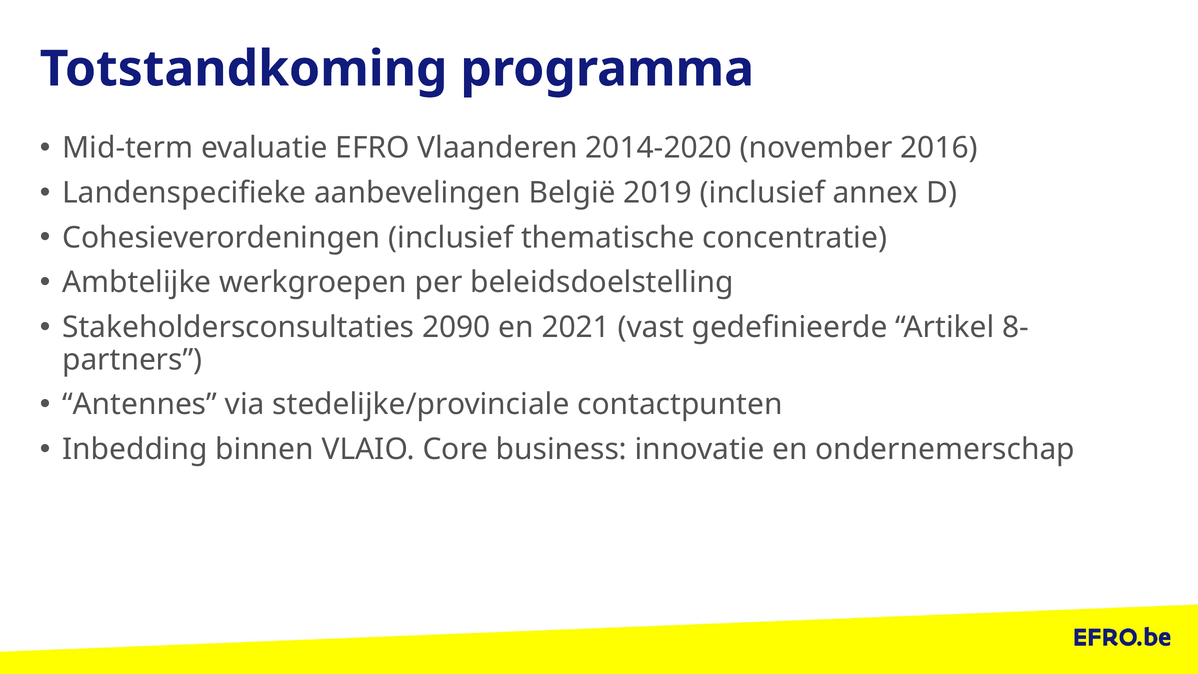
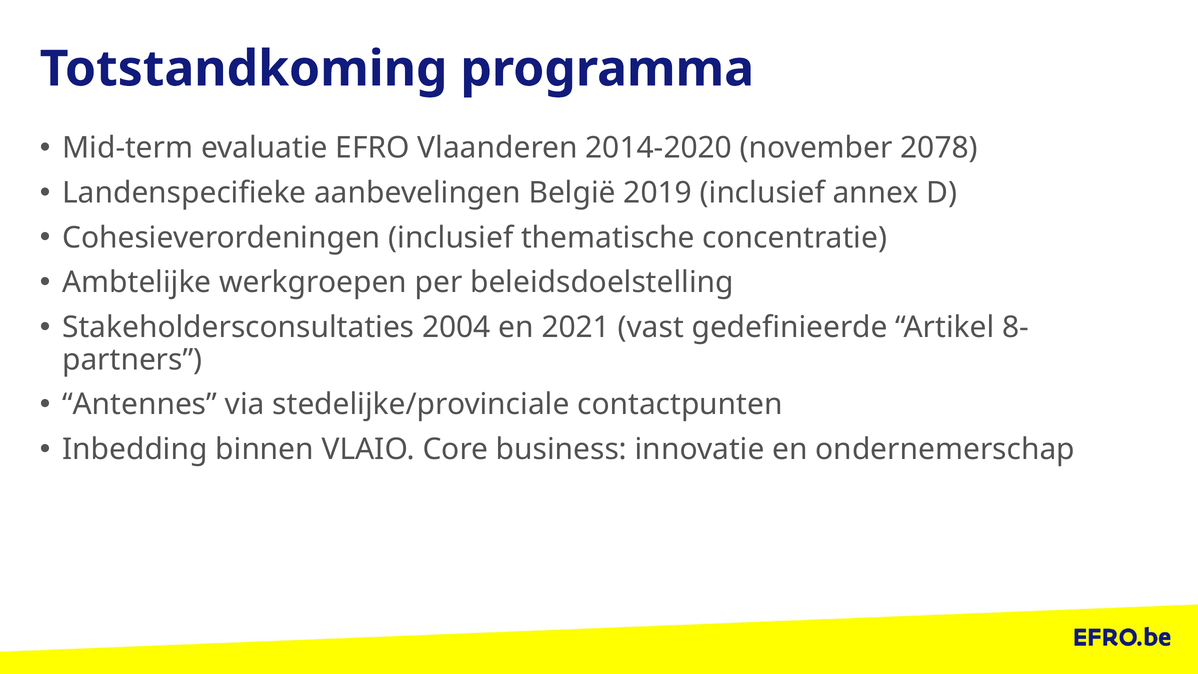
2016: 2016 -> 2078
2090: 2090 -> 2004
